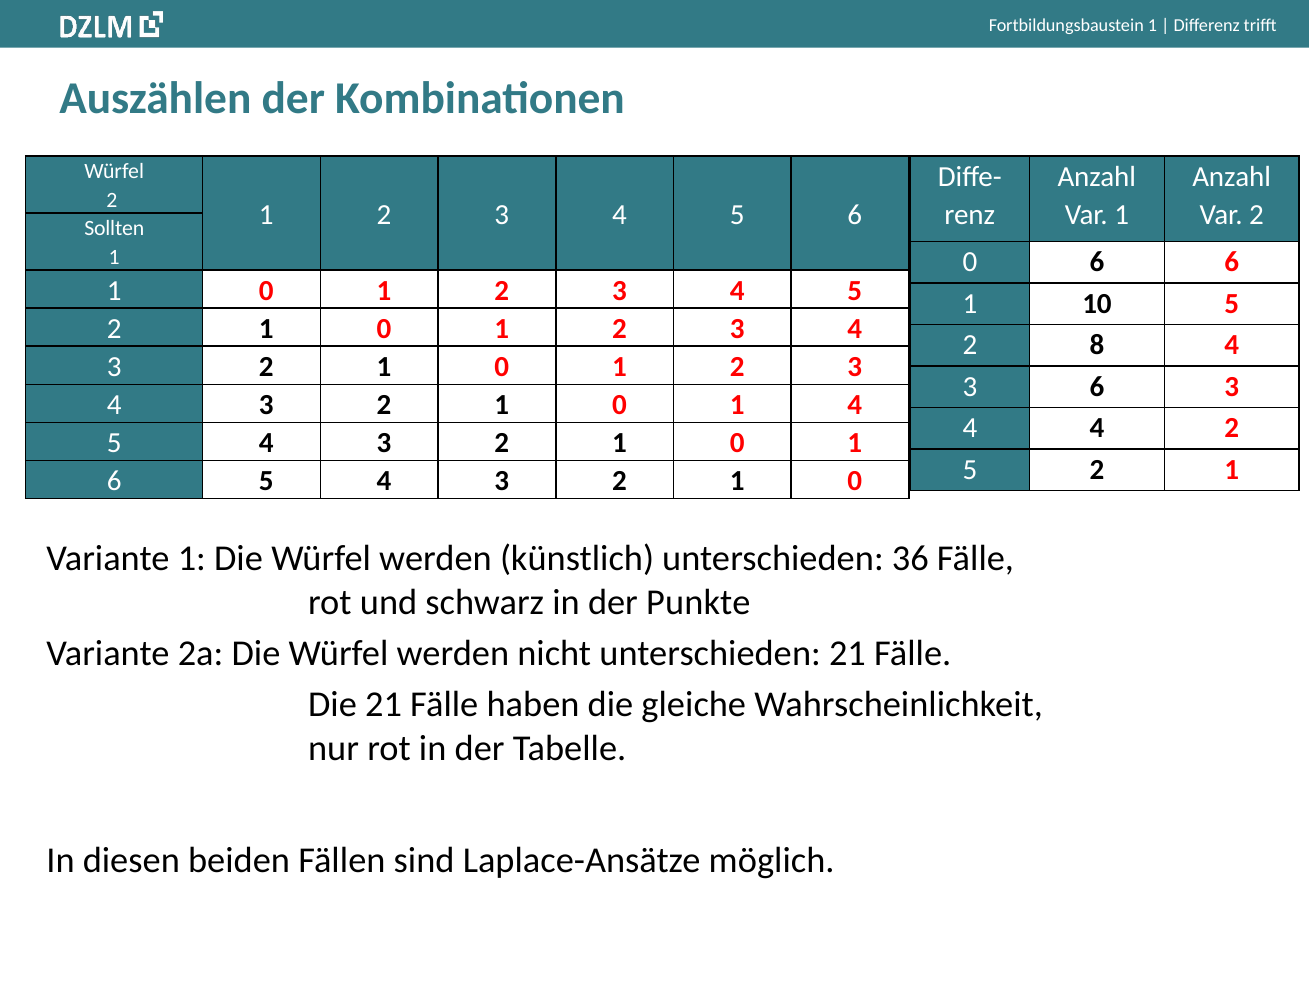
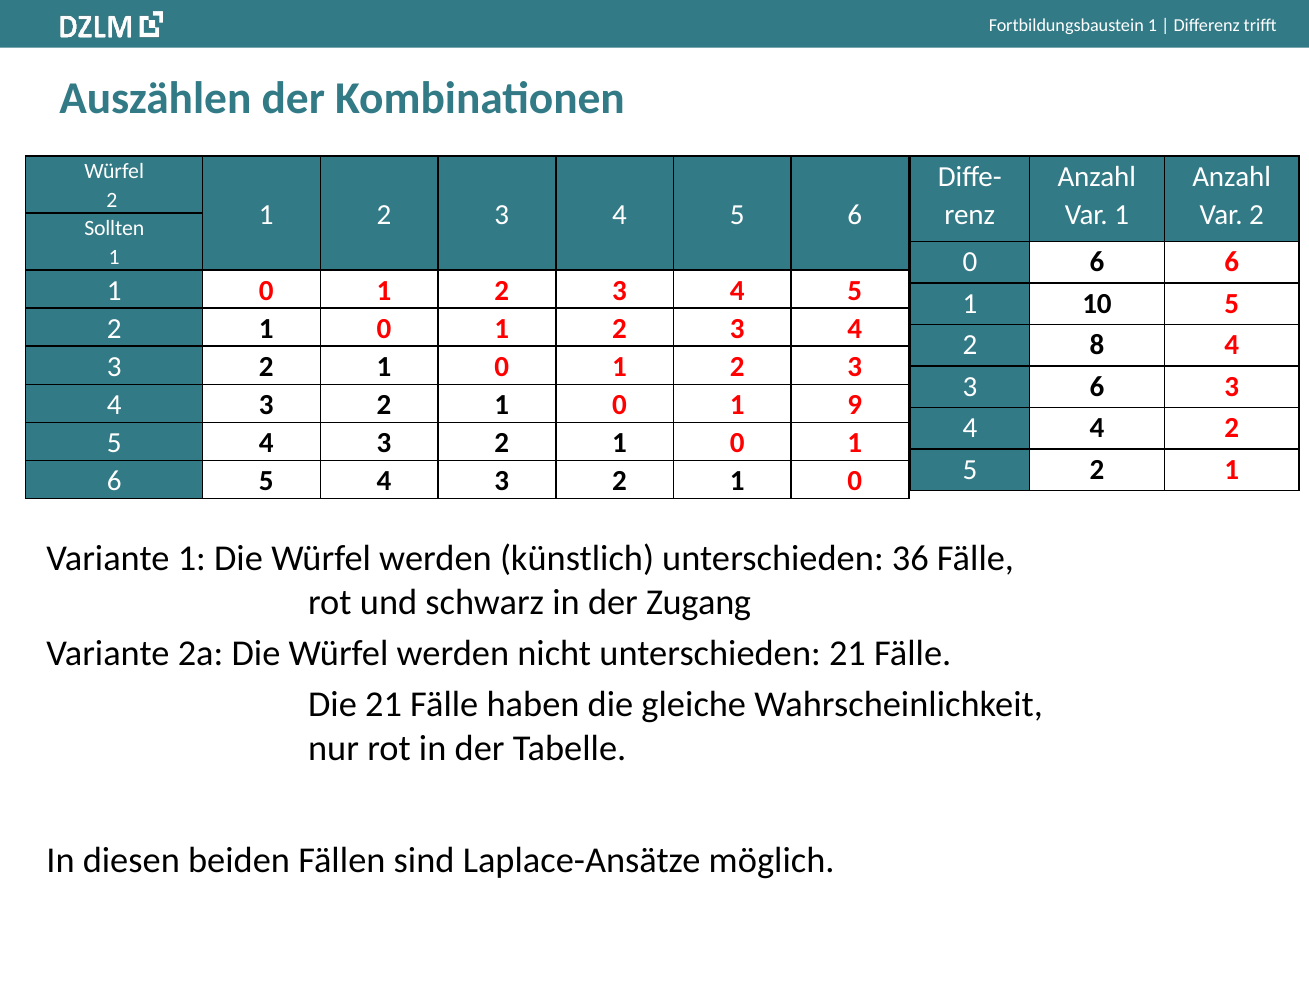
1 4: 4 -> 9
Punkte: Punkte -> Zugang
